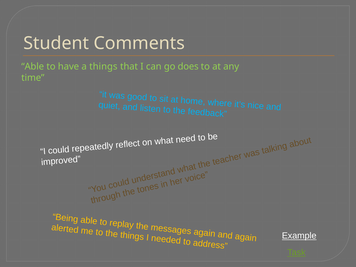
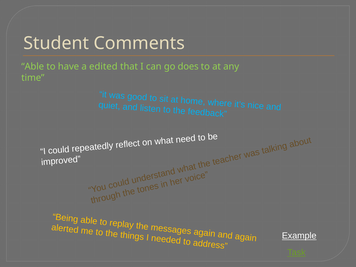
a things: things -> edited
